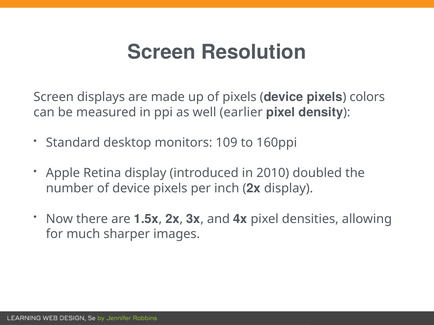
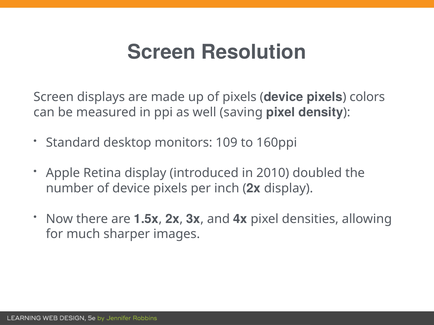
earlier: earlier -> saving
